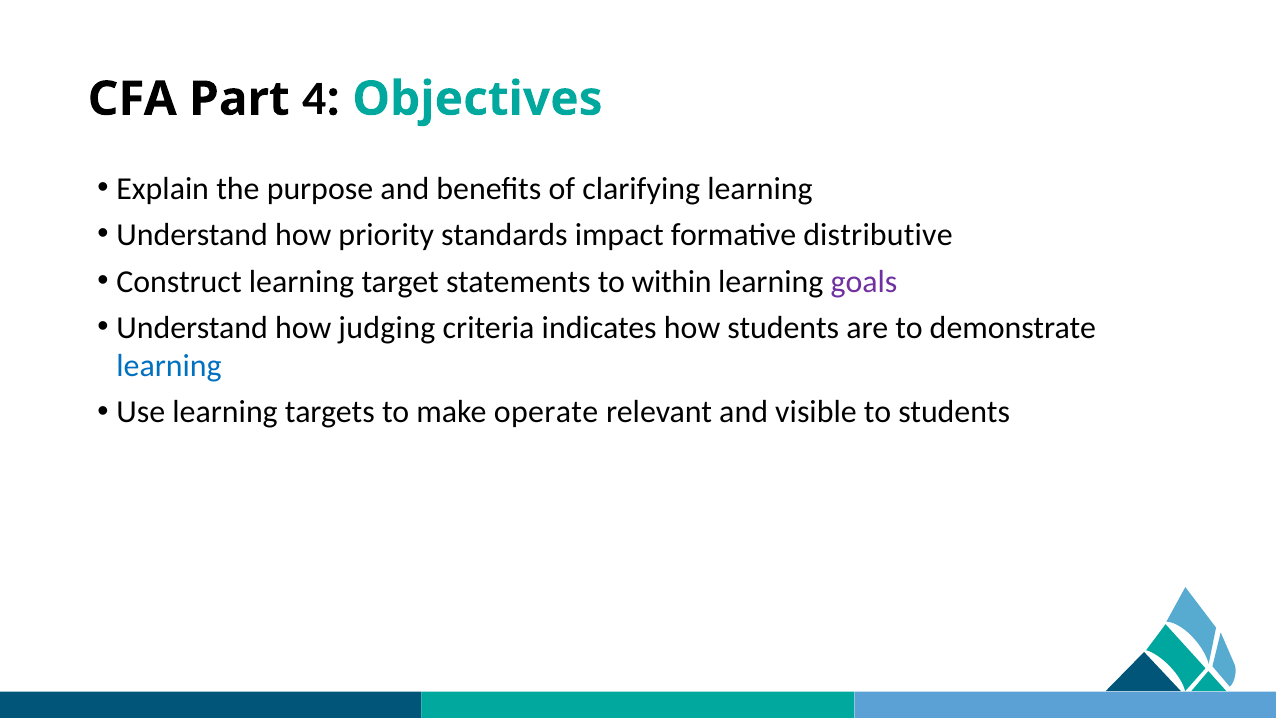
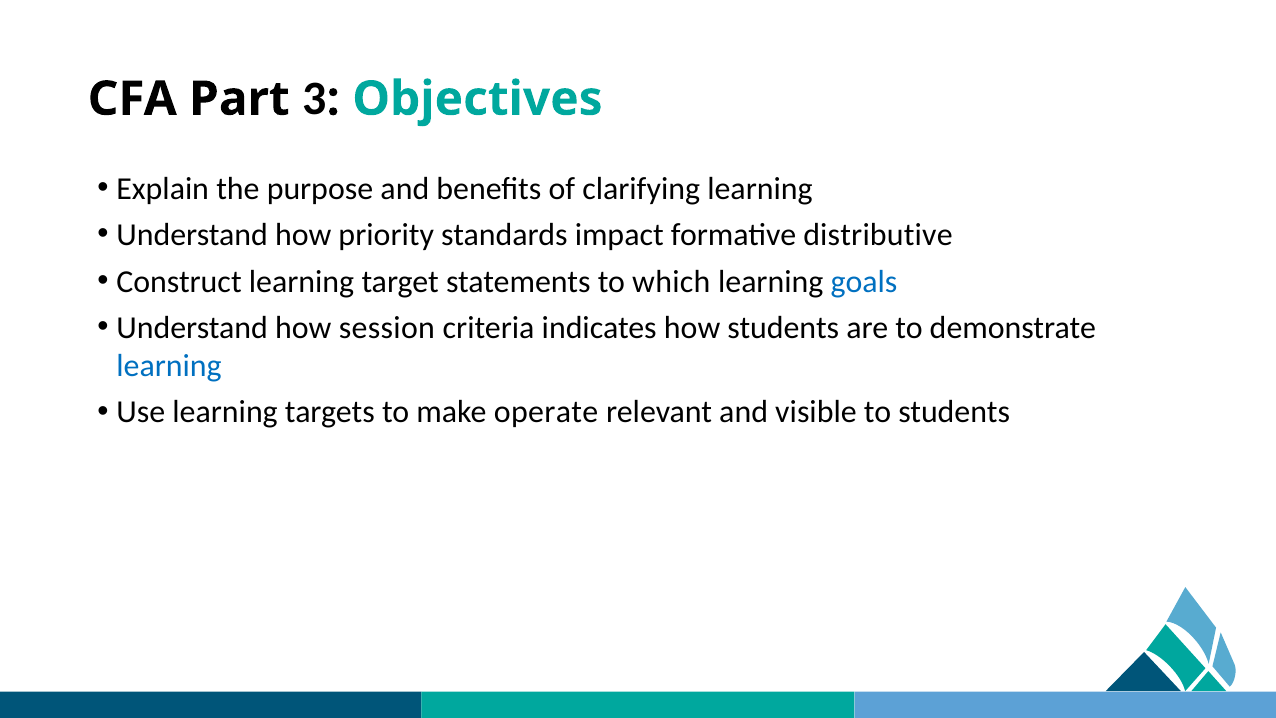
4: 4 -> 3
within: within -> which
goals colour: purple -> blue
judging: judging -> session
